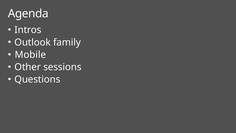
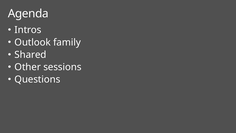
Mobile: Mobile -> Shared
